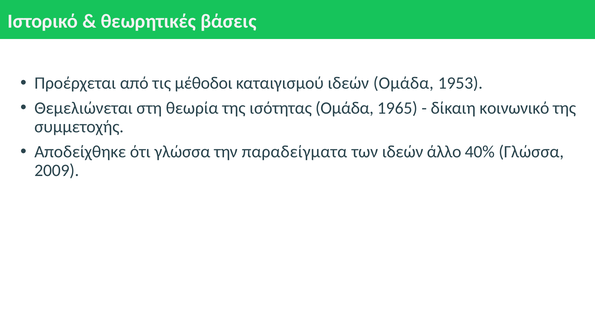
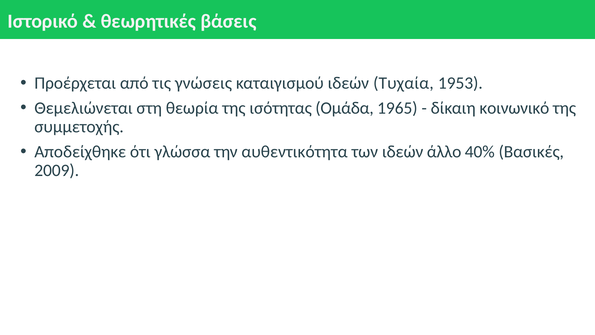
μέθοδοι: μέθοδοι -> γνώσεις
ιδεών Ομάδα: Ομάδα -> Τυχαία
παραδείγματα: παραδείγματα -> αυθεντικότητα
40% Γλώσσα: Γλώσσα -> Βασικές
